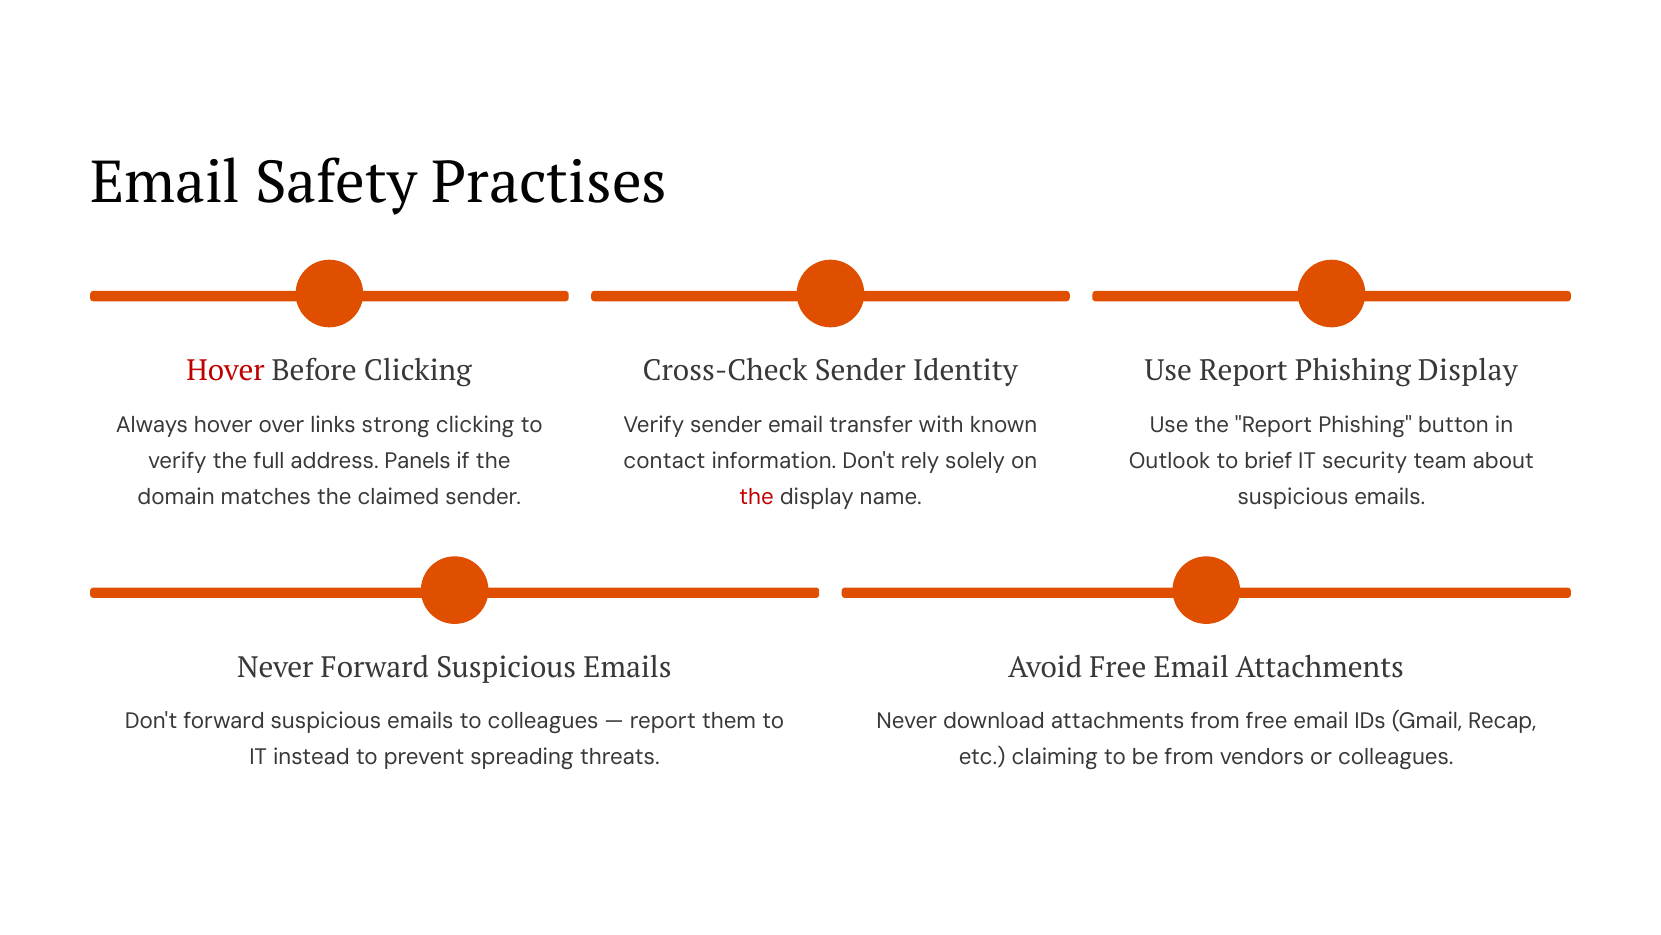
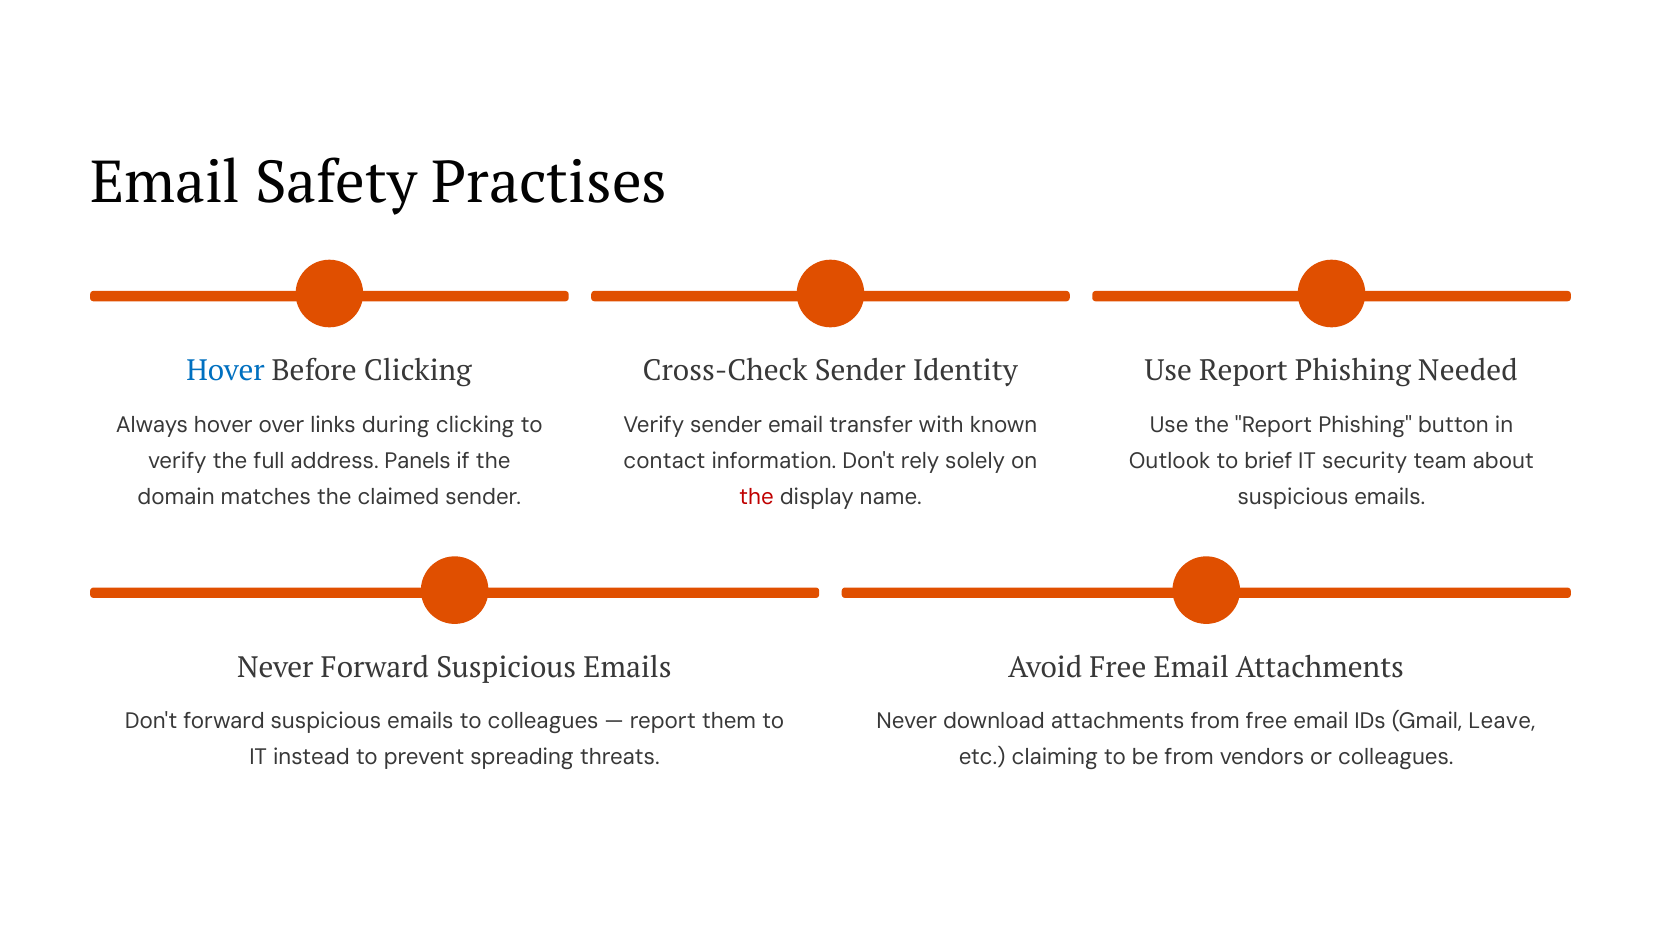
Hover at (226, 371) colour: red -> blue
Phishing Display: Display -> Needed
strong: strong -> during
Recap: Recap -> Leave
